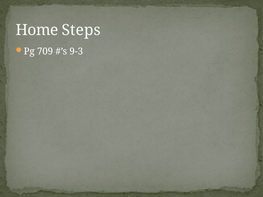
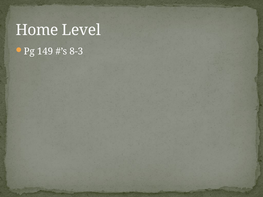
Steps: Steps -> Level
709: 709 -> 149
9-3: 9-3 -> 8-3
